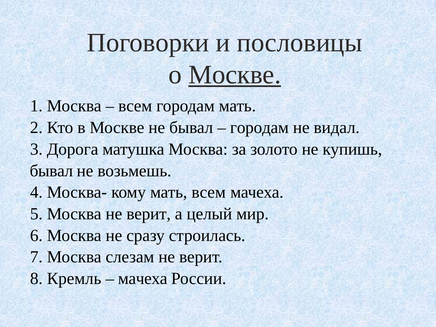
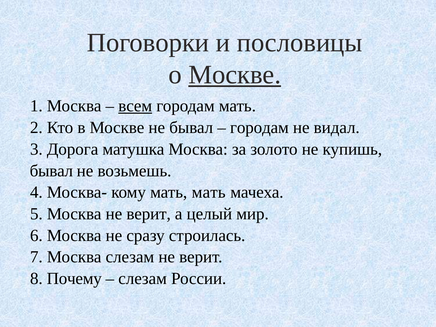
всем at (135, 106) underline: none -> present
мать всем: всем -> мать
Кремль: Кремль -> Почему
мачеха at (143, 279): мачеха -> слезам
